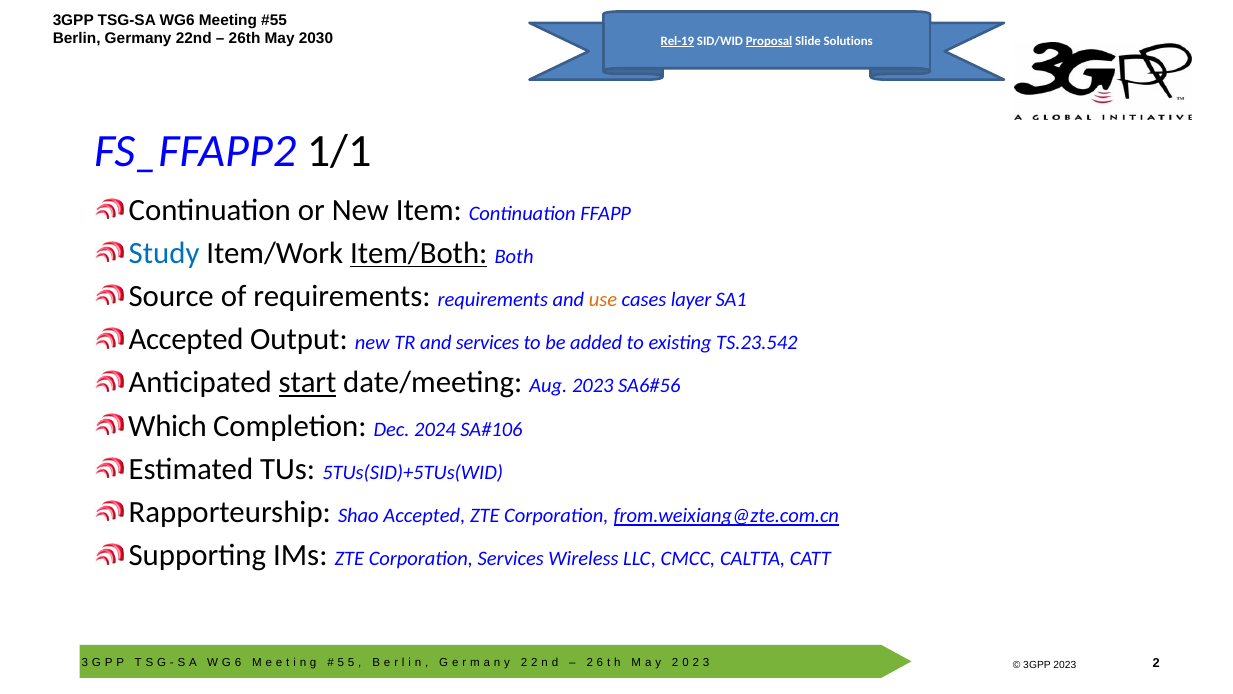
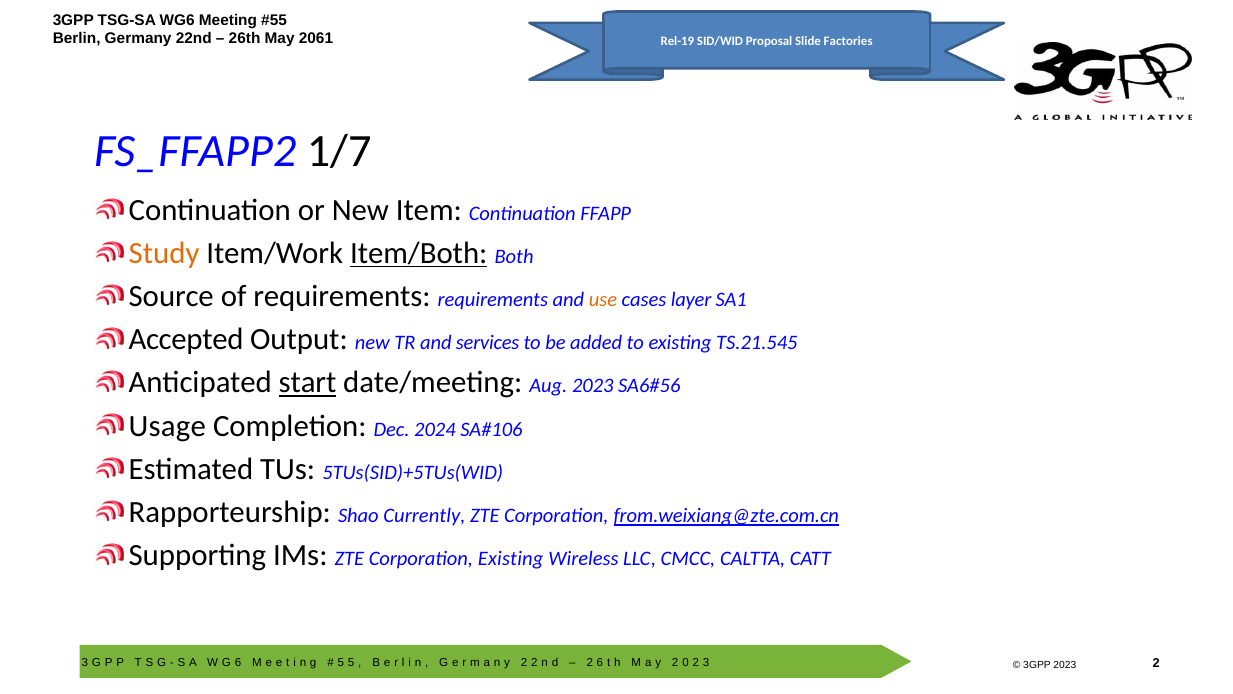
2030: 2030 -> 2061
Rel-19 underline: present -> none
Proposal underline: present -> none
Solutions: Solutions -> Factories
1/1: 1/1 -> 1/7
Study colour: blue -> orange
TS.23.542: TS.23.542 -> TS.21.545
Which: Which -> Usage
Shao Accepted: Accepted -> Currently
Corporation Services: Services -> Existing
